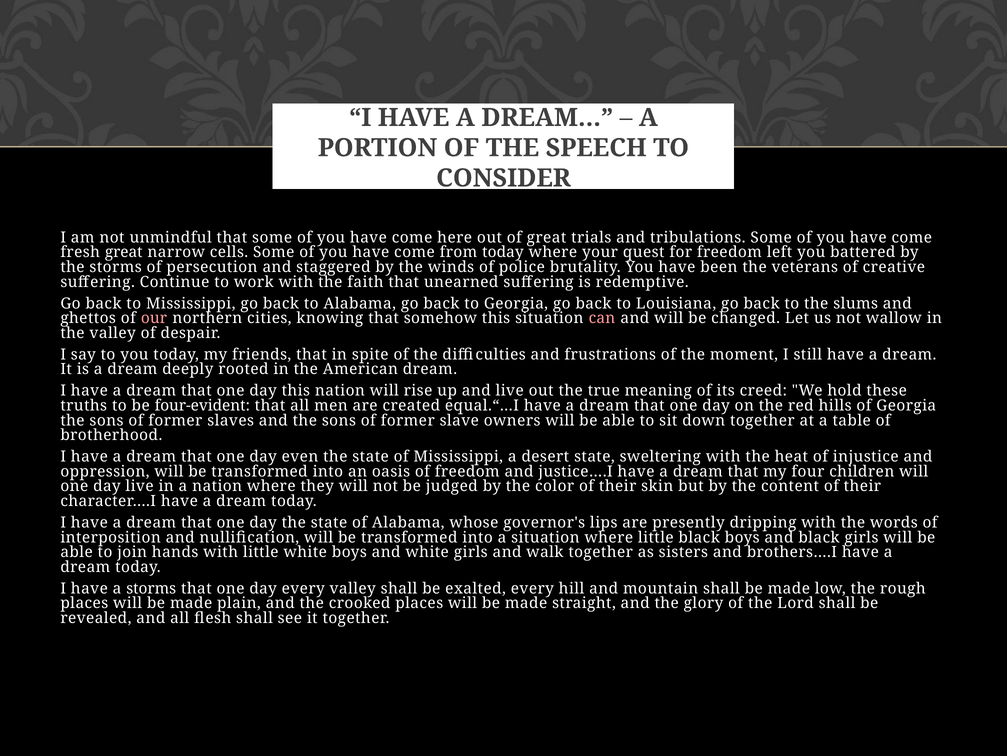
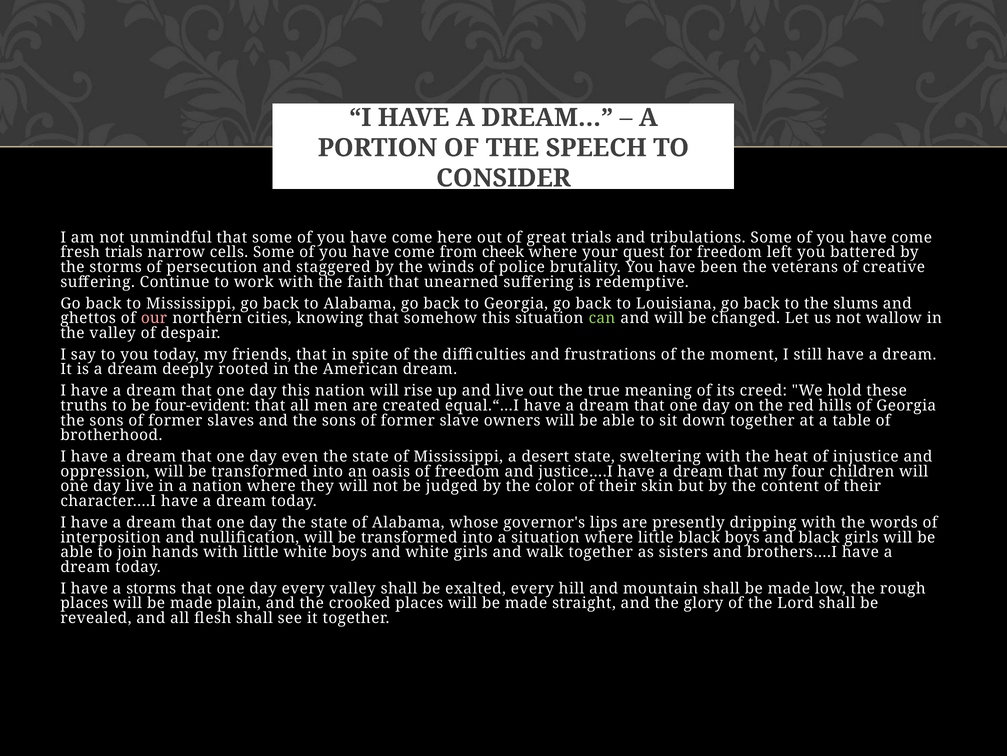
fresh great: great -> trials
from today: today -> cheek
can colour: pink -> light green
